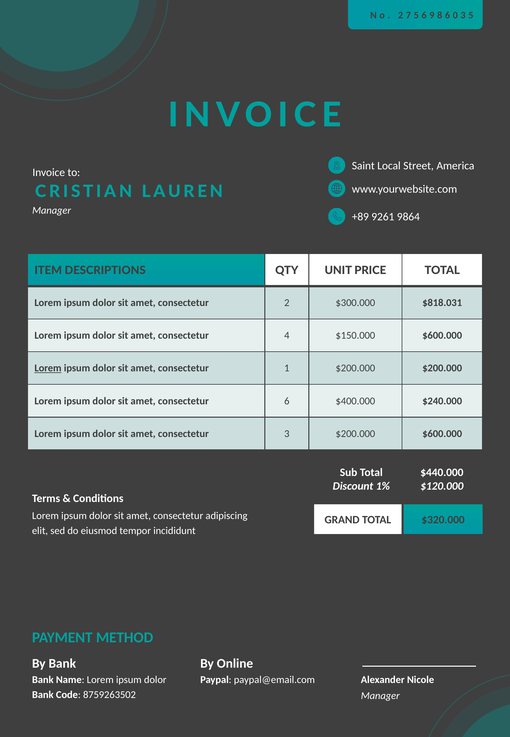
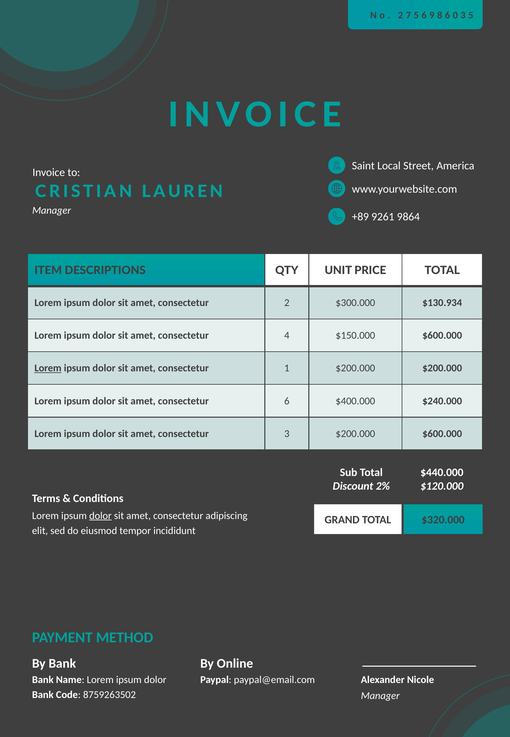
$818.031: $818.031 -> $130.934
1%: 1% -> 2%
dolor at (100, 515) underline: none -> present
